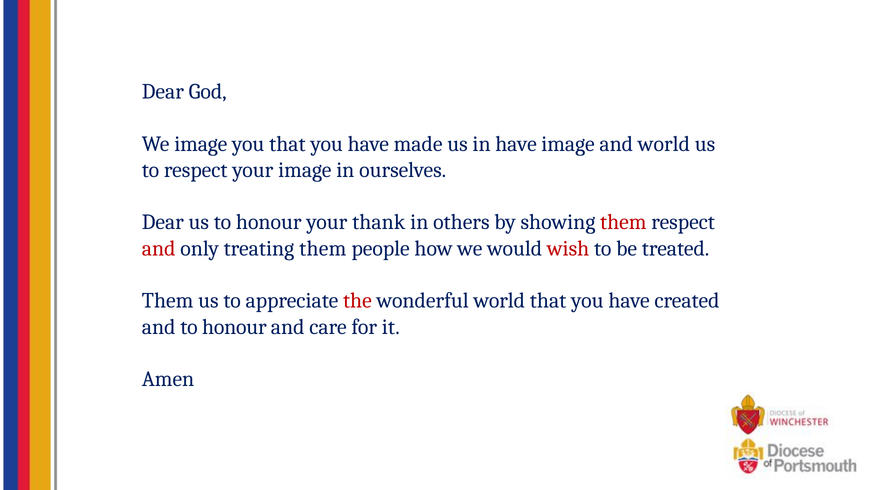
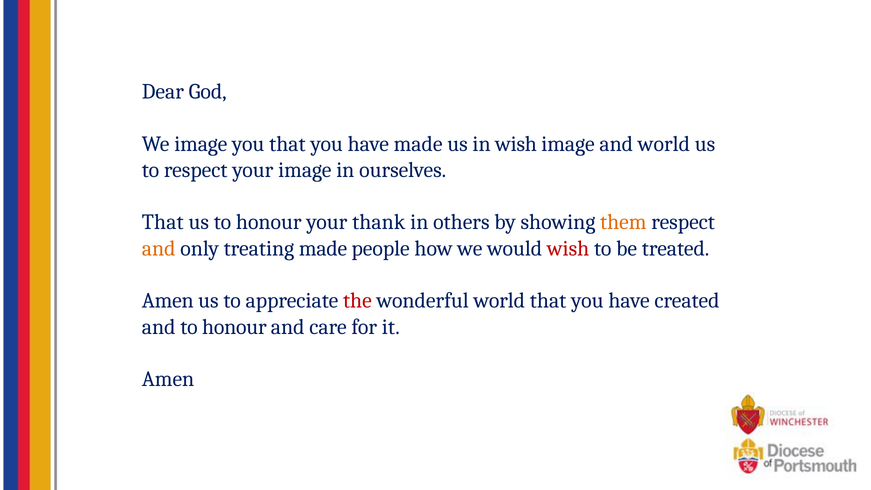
in have: have -> wish
Dear at (163, 222): Dear -> That
them at (623, 222) colour: red -> orange
and at (159, 248) colour: red -> orange
treating them: them -> made
Them at (168, 301): Them -> Amen
